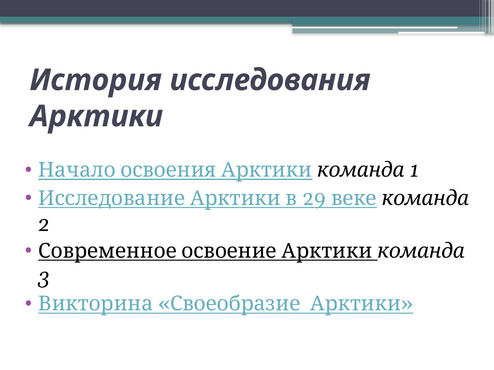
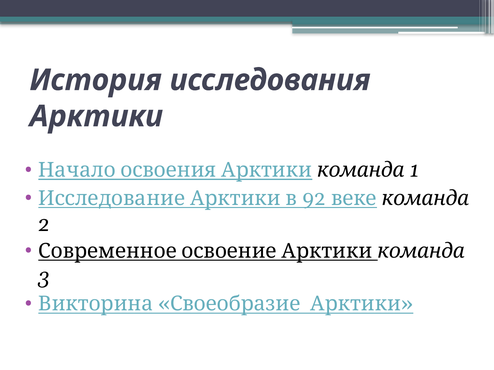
29: 29 -> 92
